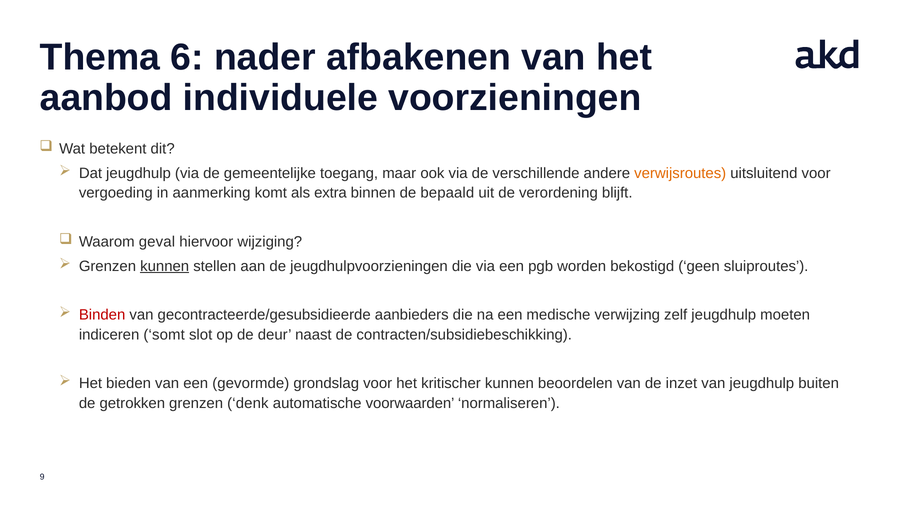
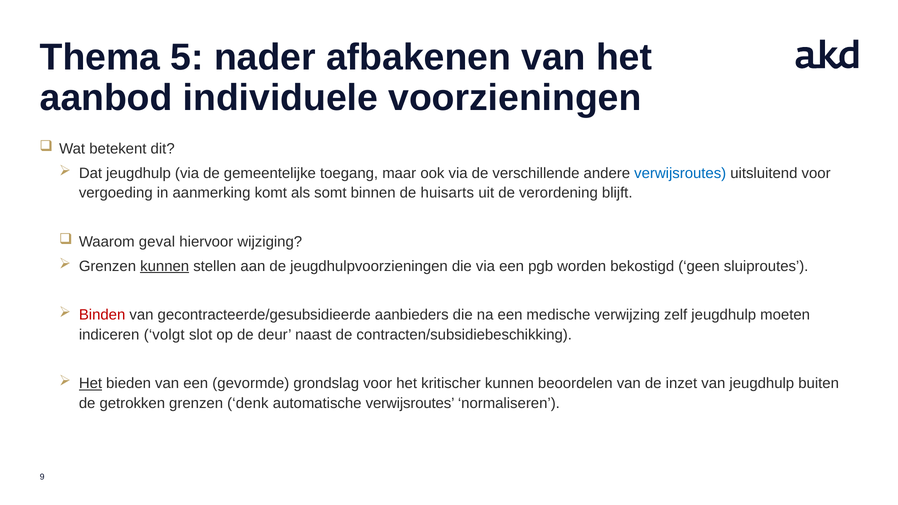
6: 6 -> 5
verwijsroutes at (680, 173) colour: orange -> blue
extra: extra -> somt
bepaald: bepaald -> huisarts
somt: somt -> volgt
Het at (90, 384) underline: none -> present
automatische voorwaarden: voorwaarden -> verwijsroutes
